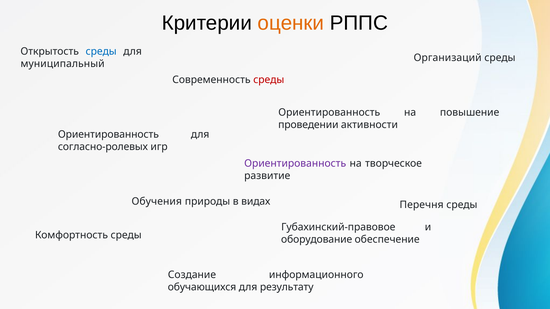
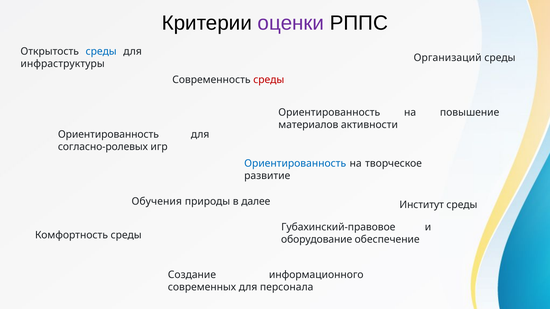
оценки colour: orange -> purple
муниципальный: муниципальный -> инфраструктуры
проведении: проведении -> материалов
Ориентированность at (295, 164) colour: purple -> blue
видах: видах -> далее
Перечня: Перечня -> Институт
обучающихся: обучающихся -> современных
результату: результату -> персонала
